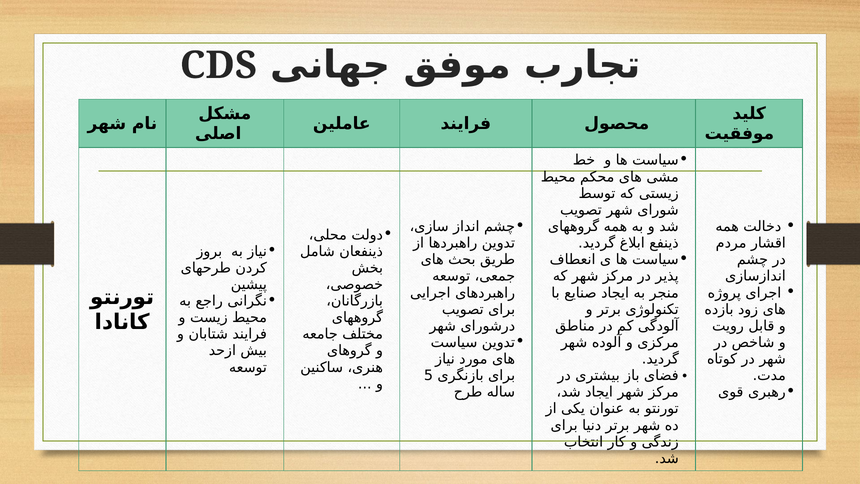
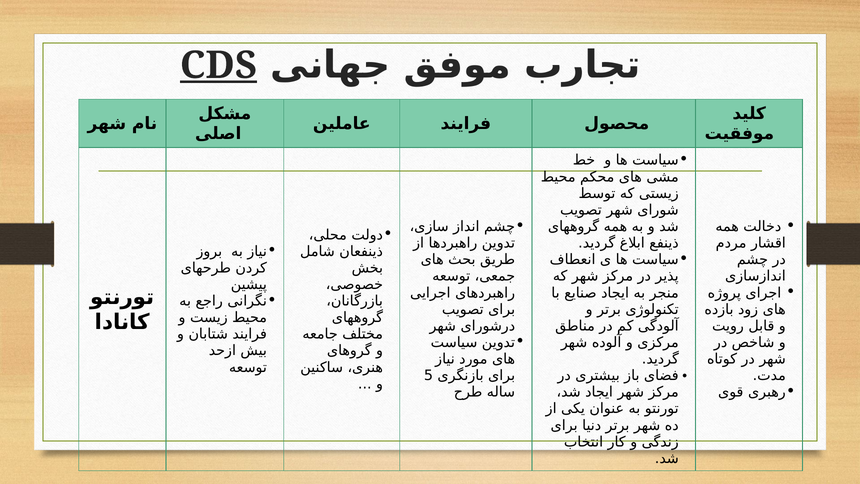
CDS underline: none -> present
